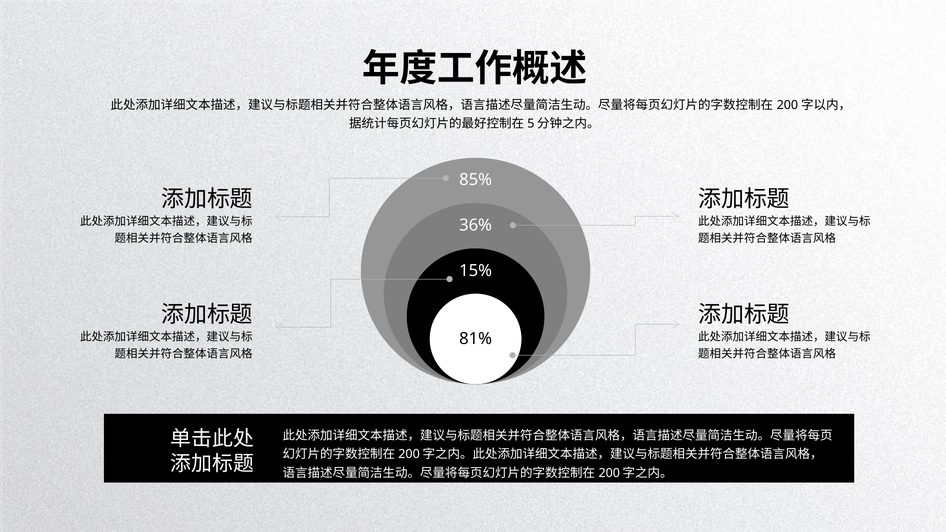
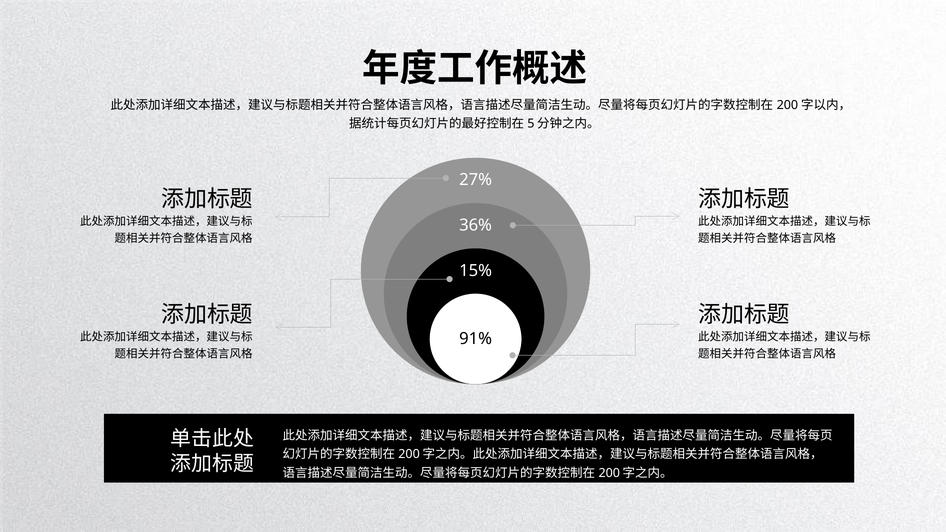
85%: 85% -> 27%
81%: 81% -> 91%
